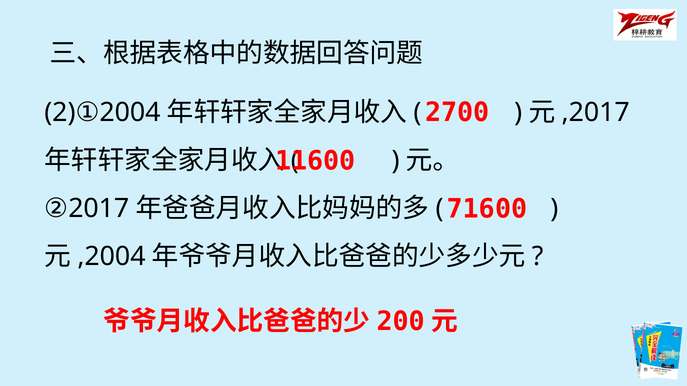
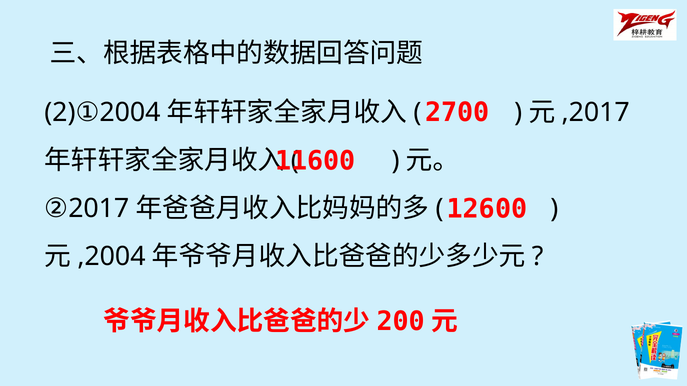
71600: 71600 -> 12600
